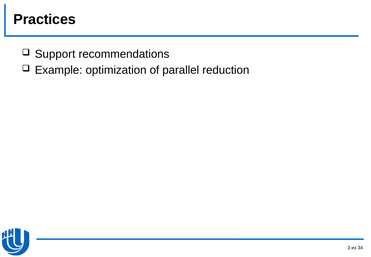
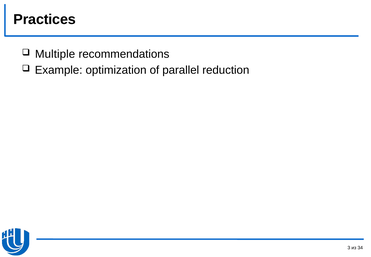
Support: Support -> Multiple
